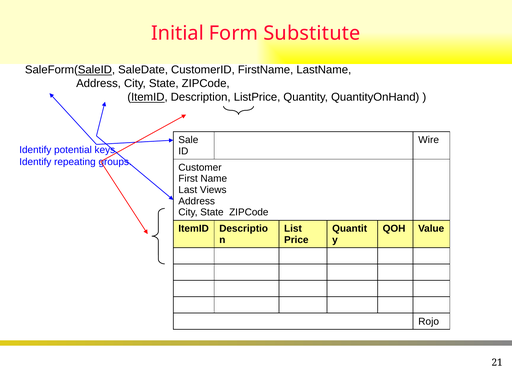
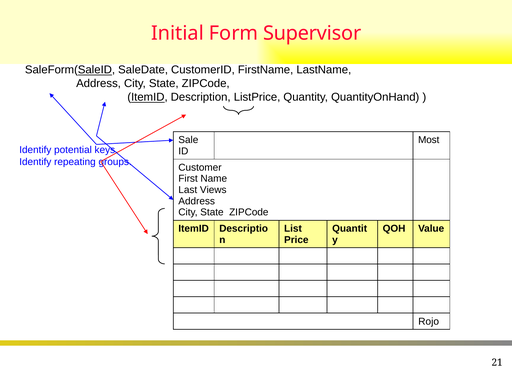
Substitute: Substitute -> Supervisor
Wire: Wire -> Most
